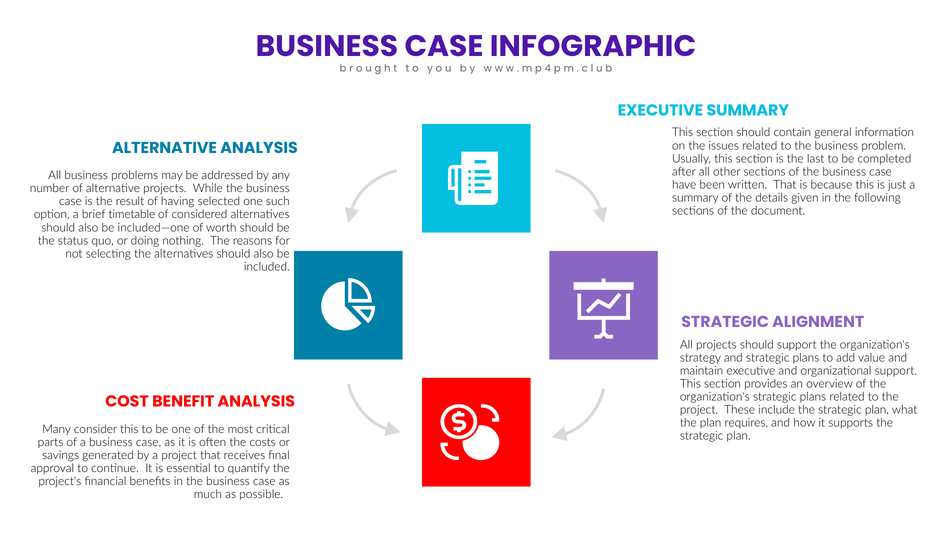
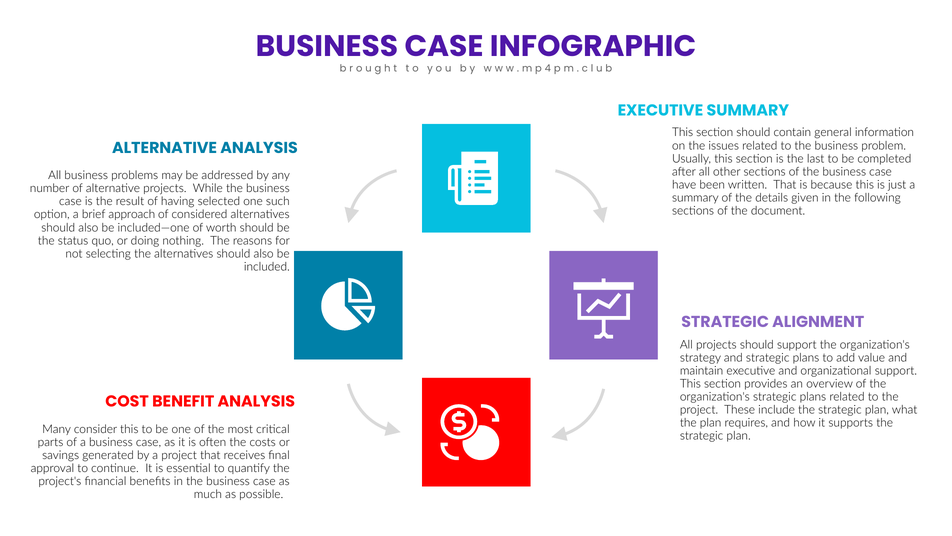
timetable: timetable -> approach
